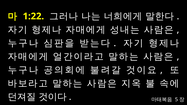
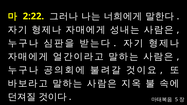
1:22: 1:22 -> 2:22
